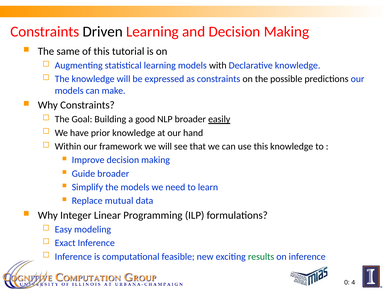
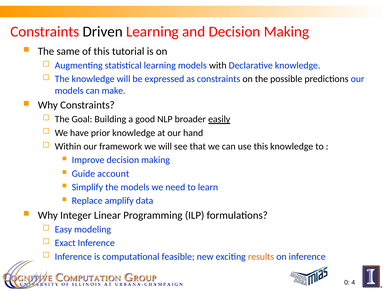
Guide broader: broader -> account
mutual: mutual -> amplify
results colour: green -> orange
